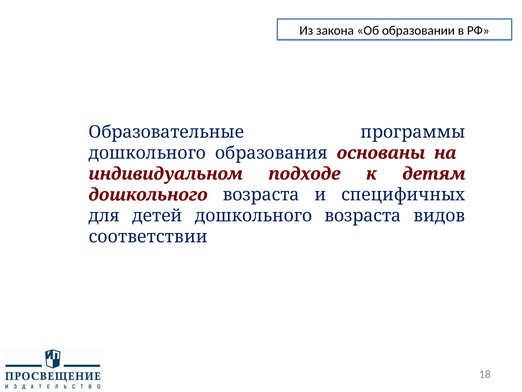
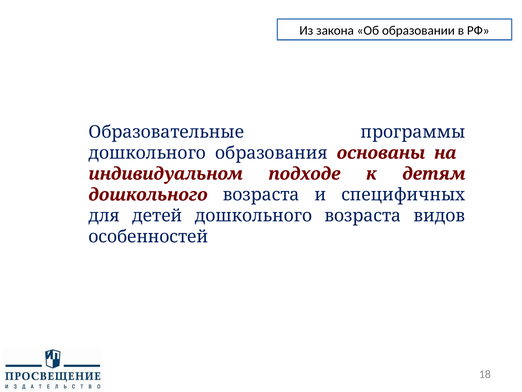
соответствии: соответствии -> особенностей
